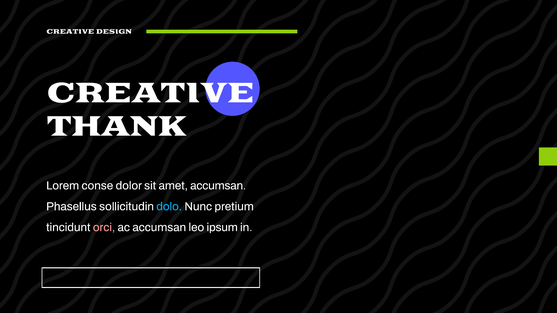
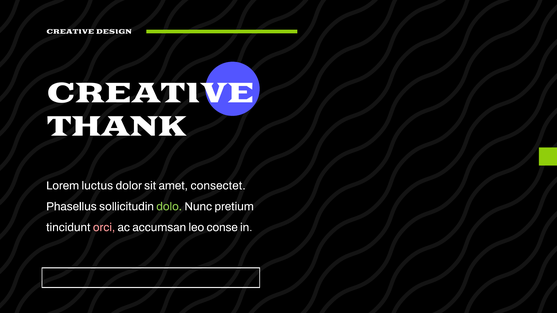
conse: conse -> luctus
amet accumsan: accumsan -> consectet
dolo colour: light blue -> light green
ipsum: ipsum -> conse
